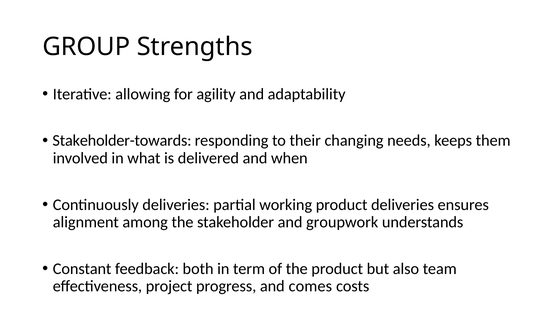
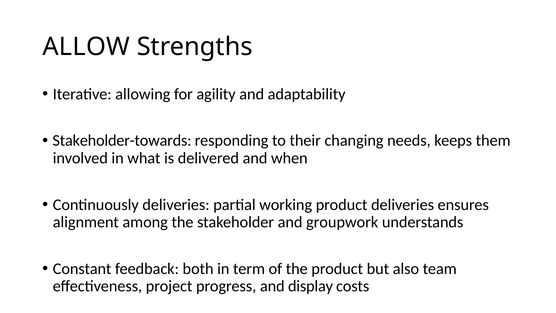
GROUP: GROUP -> ALLOW
comes: comes -> display
